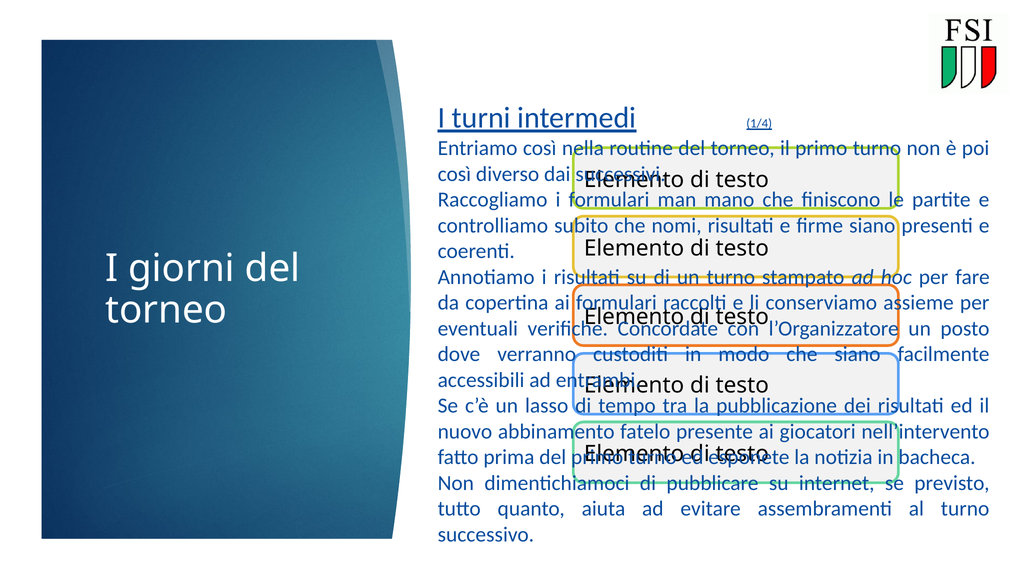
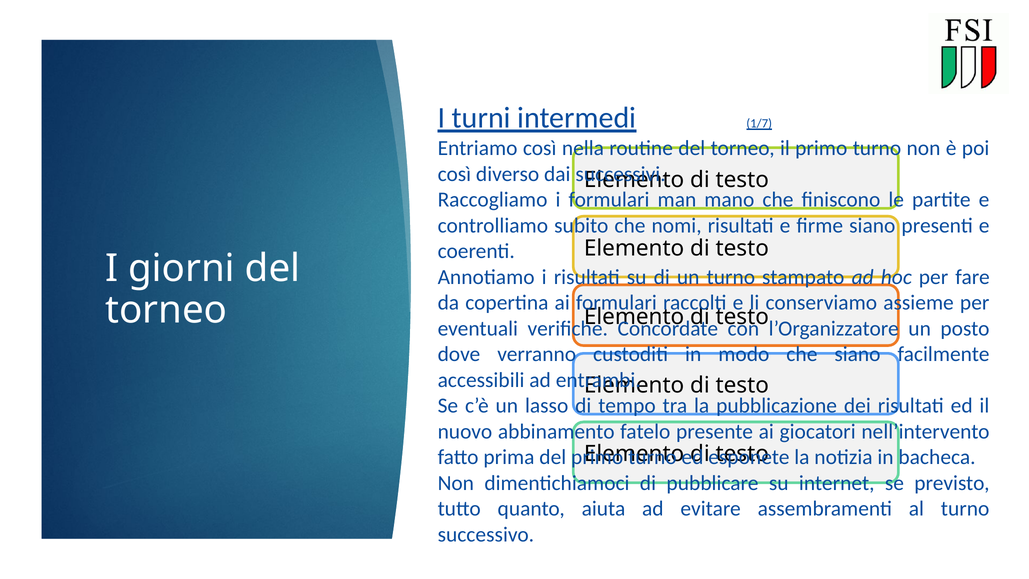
1/4: 1/4 -> 1/7
